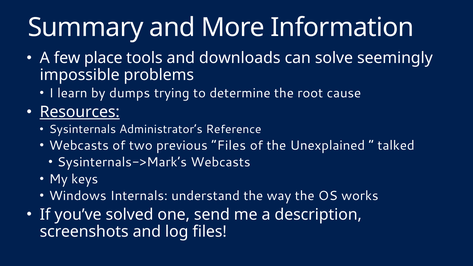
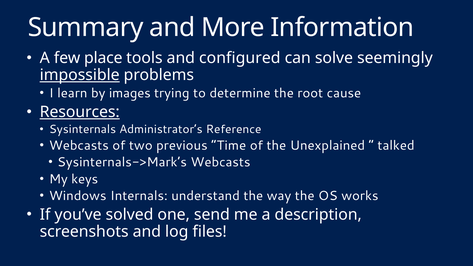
downloads: downloads -> configured
impossible underline: none -> present
dumps: dumps -> images
previous Files: Files -> Time
